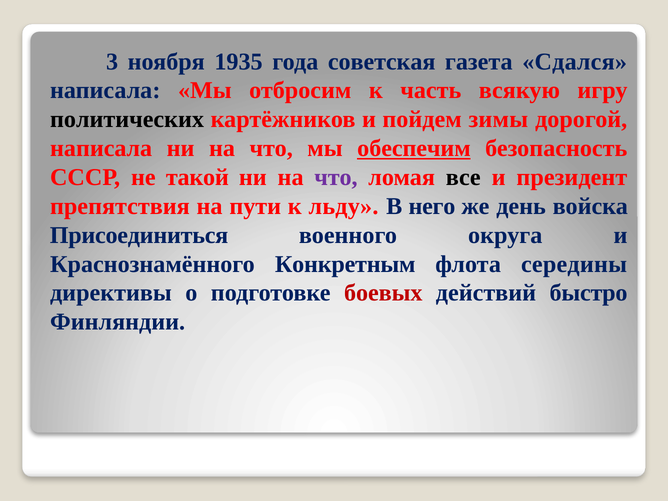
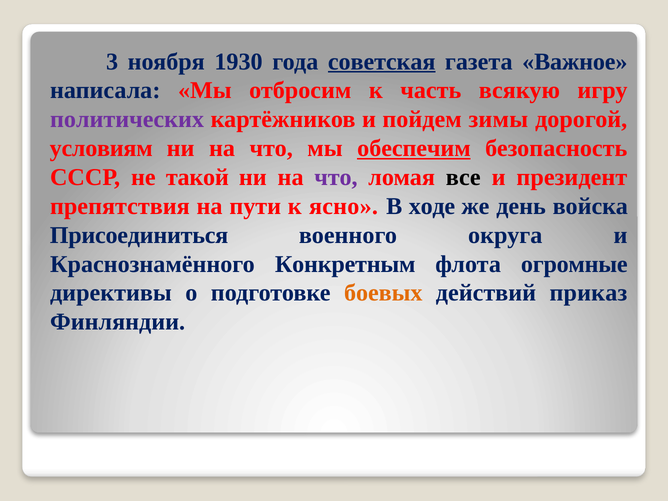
1935: 1935 -> 1930
советская underline: none -> present
Сдался: Сдался -> Важное
политических colour: black -> purple
написала at (101, 148): написала -> условиям
льду: льду -> ясно
него: него -> ходе
середины: середины -> огромные
боевых colour: red -> orange
быстро: быстро -> приказ
